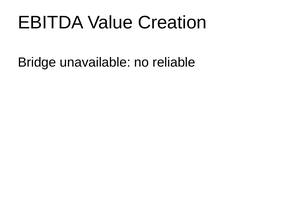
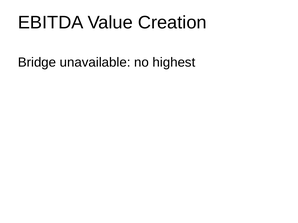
reliable: reliable -> highest
